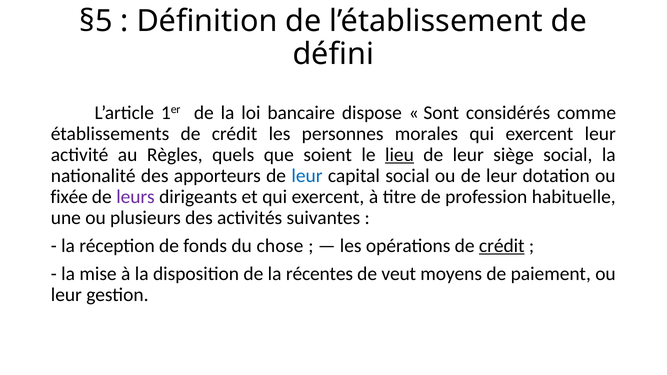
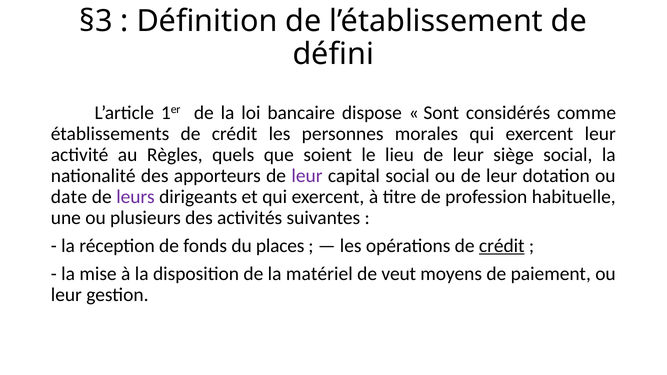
§5: §5 -> §3
lieu underline: present -> none
leur at (307, 176) colour: blue -> purple
fixée: fixée -> date
chose: chose -> places
récentes: récentes -> matériel
